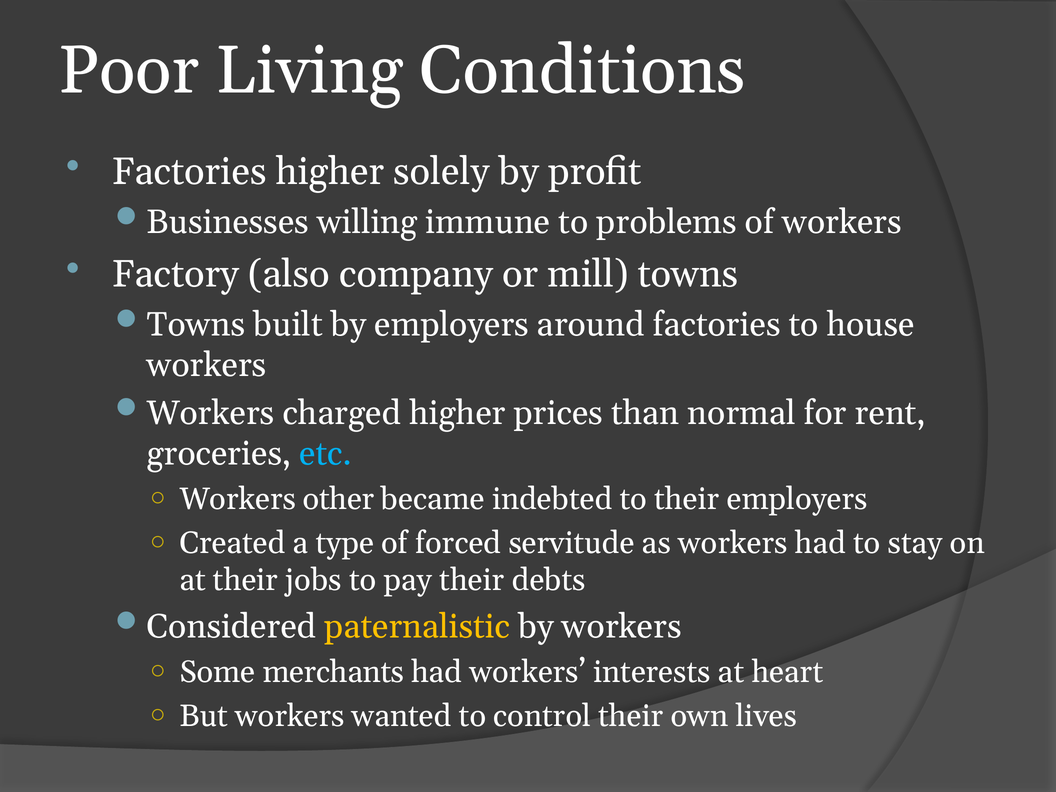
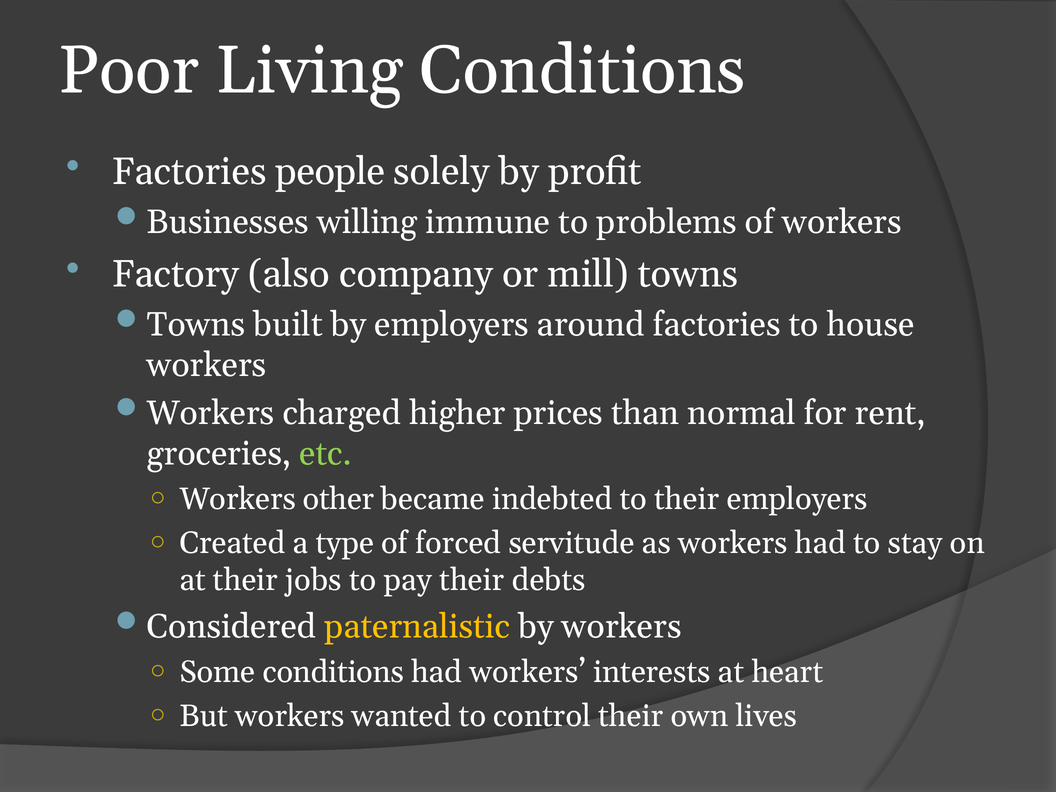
Factories higher: higher -> people
etc colour: light blue -> light green
Some merchants: merchants -> conditions
